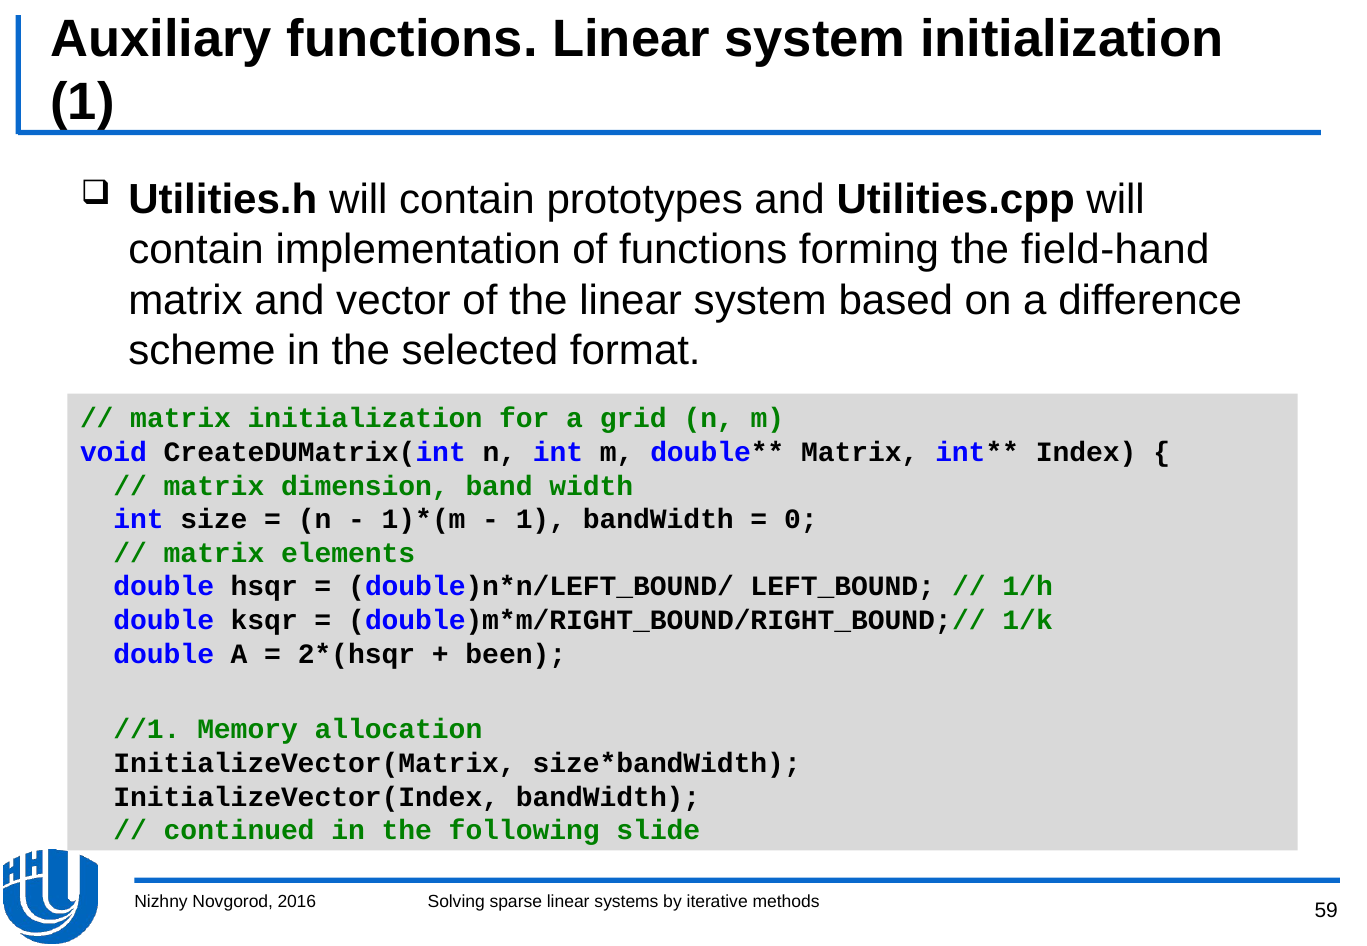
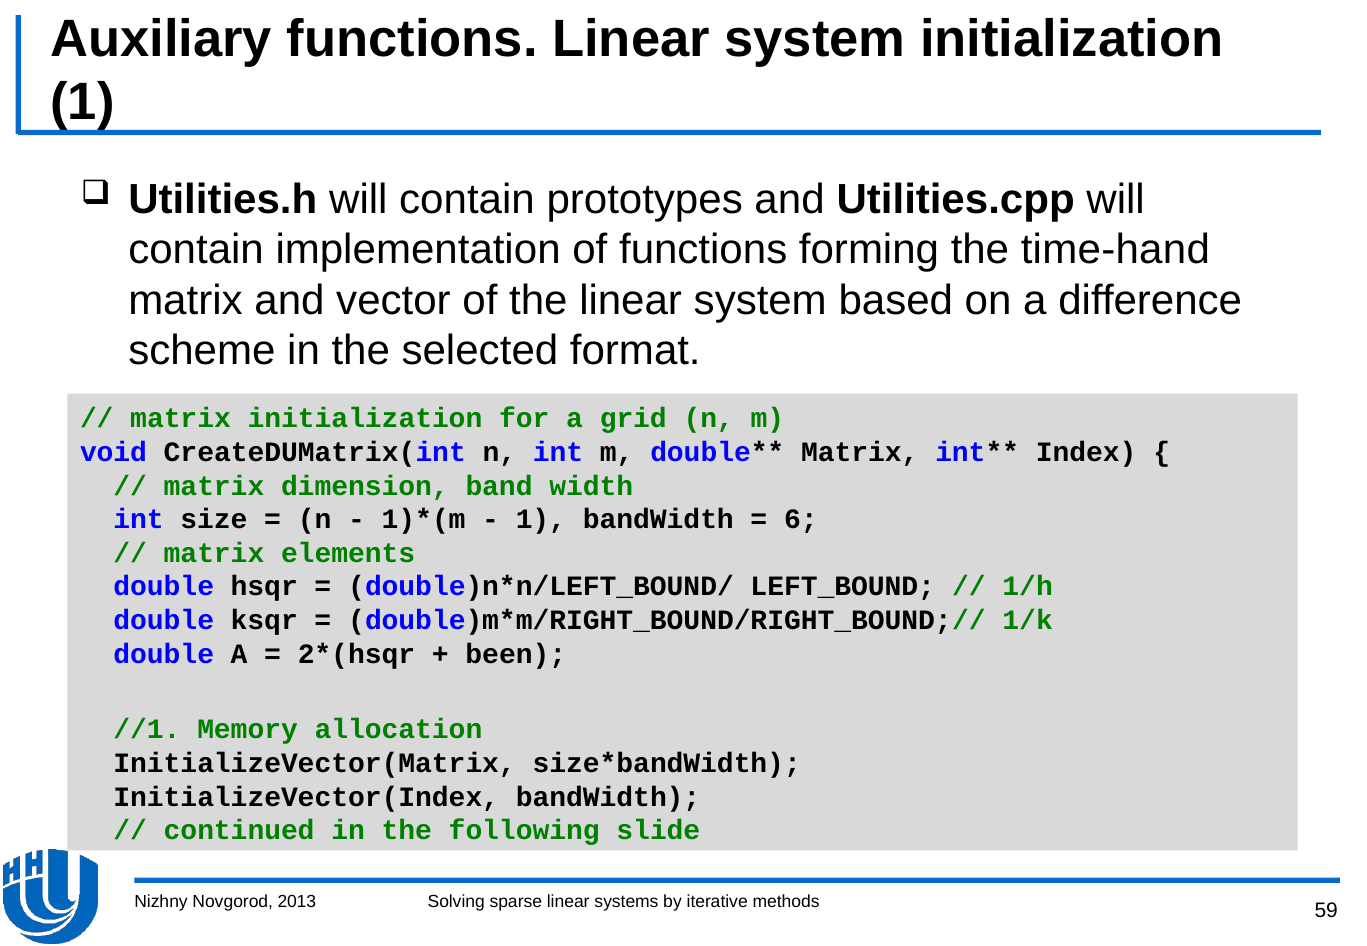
field-hand: field-hand -> time-hand
0: 0 -> 6
2016: 2016 -> 2013
